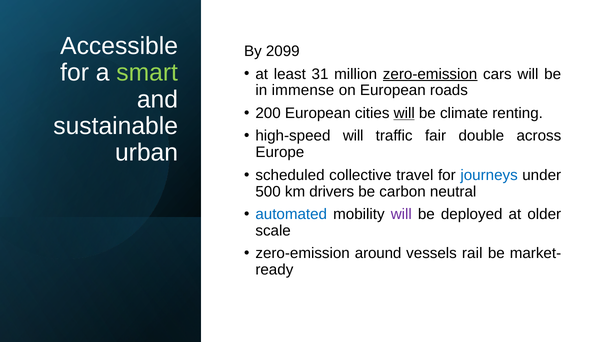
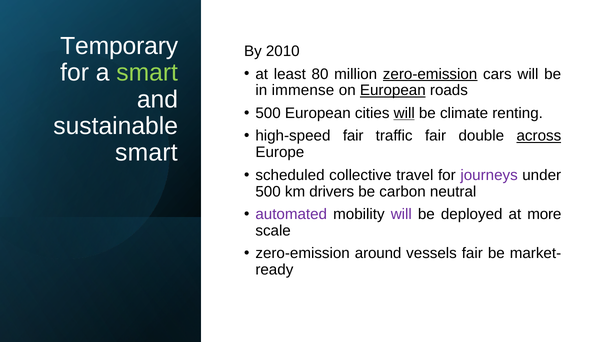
Accessible: Accessible -> Temporary
2099: 2099 -> 2010
31: 31 -> 80
European at (393, 90) underline: none -> present
200 at (268, 113): 200 -> 500
high-speed will: will -> fair
across underline: none -> present
urban at (147, 153): urban -> smart
journeys colour: blue -> purple
automated colour: blue -> purple
older: older -> more
vessels rail: rail -> fair
